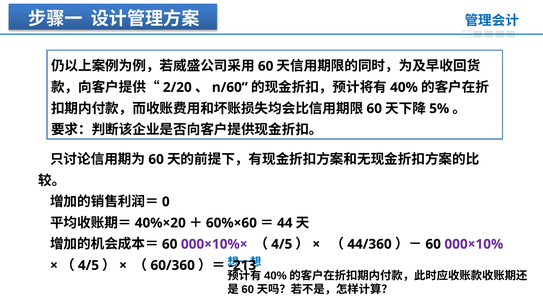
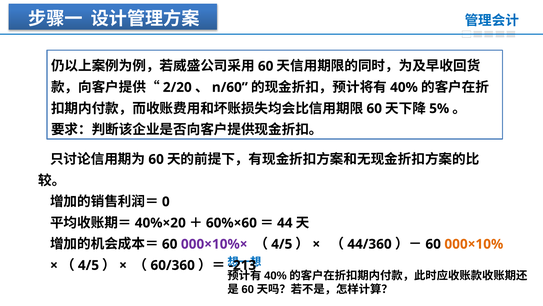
000×10% colour: purple -> orange
